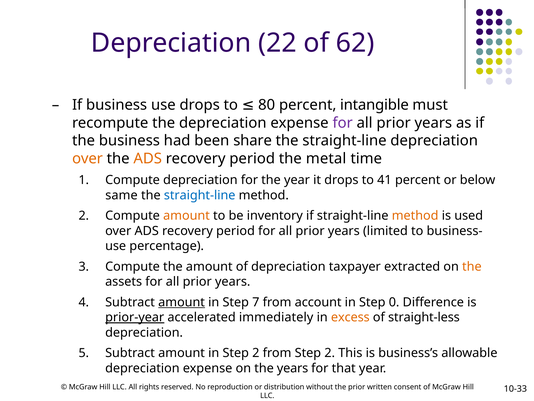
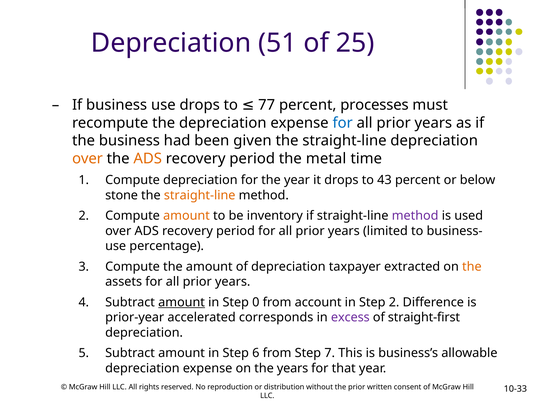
22: 22 -> 51
62: 62 -> 25
80: 80 -> 77
intangible: intangible -> processes
for at (343, 123) colour: purple -> blue
share: share -> given
41: 41 -> 43
same: same -> stone
straight-line at (200, 195) colour: blue -> orange
method at (415, 216) colour: orange -> purple
7: 7 -> 0
Step 0: 0 -> 2
prior-year underline: present -> none
immediately: immediately -> corresponds
excess colour: orange -> purple
straight-less: straight-less -> straight-first
in Step 2: 2 -> 6
from Step 2: 2 -> 7
